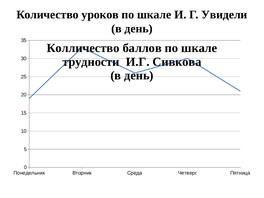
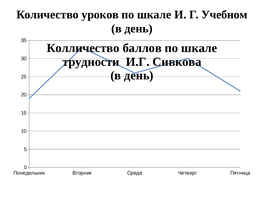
Увидели: Увидели -> Учебном
